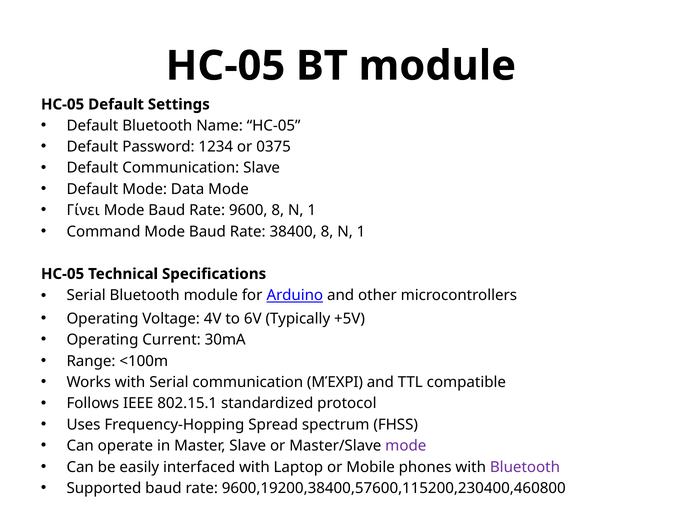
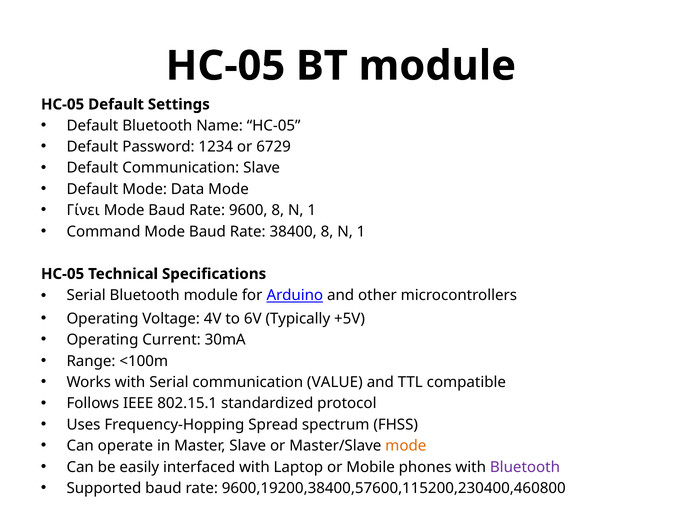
0375: 0375 -> 6729
ΜΈΧΡΙ: ΜΈΧΡΙ -> VALUE
mode at (406, 446) colour: purple -> orange
